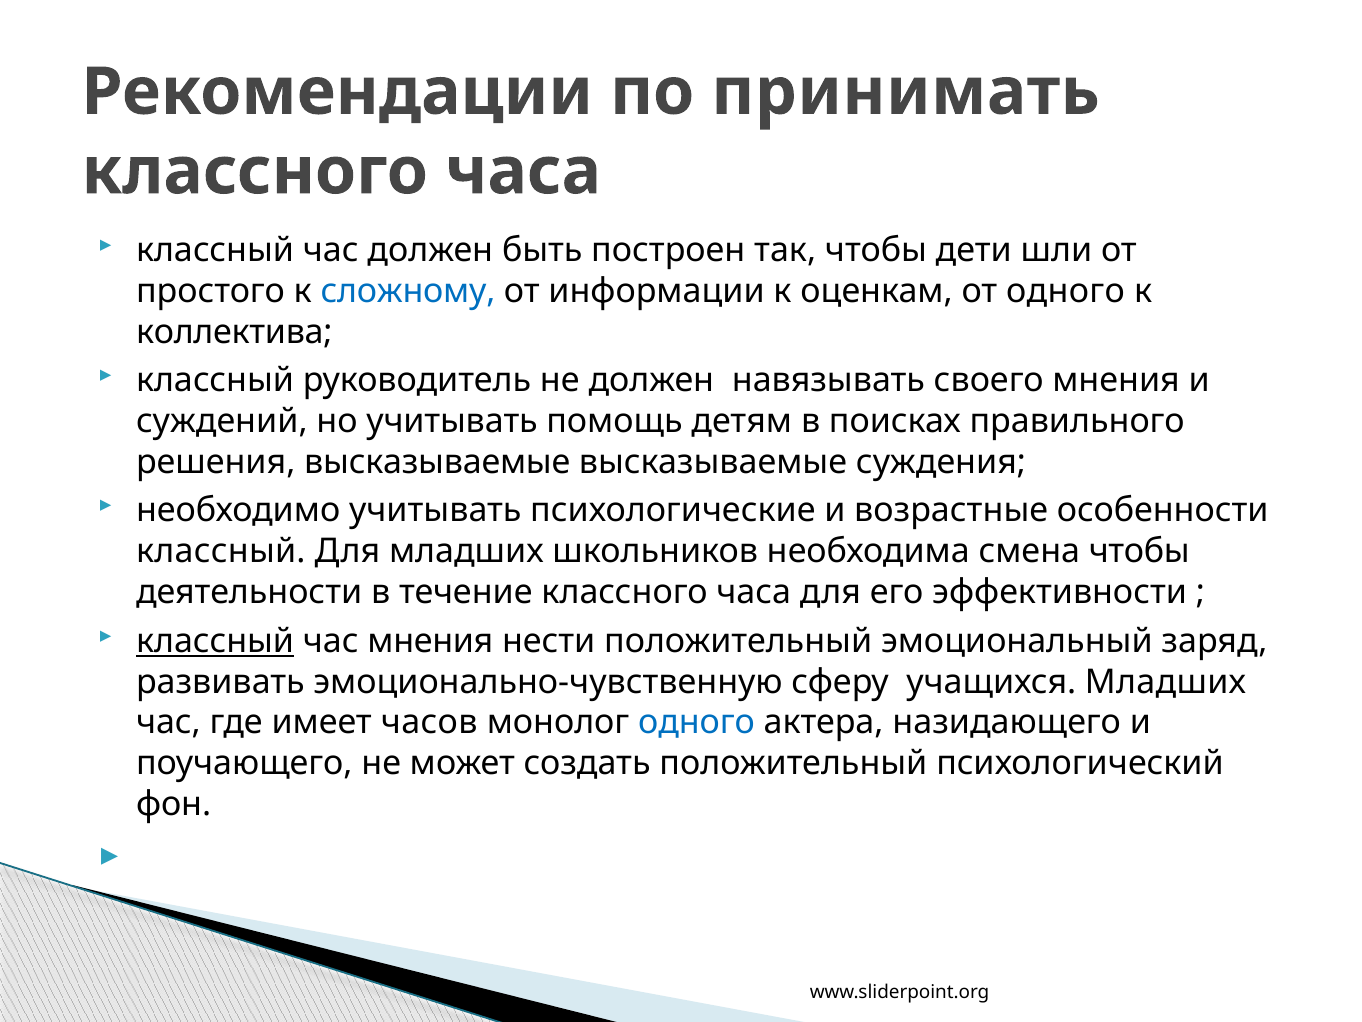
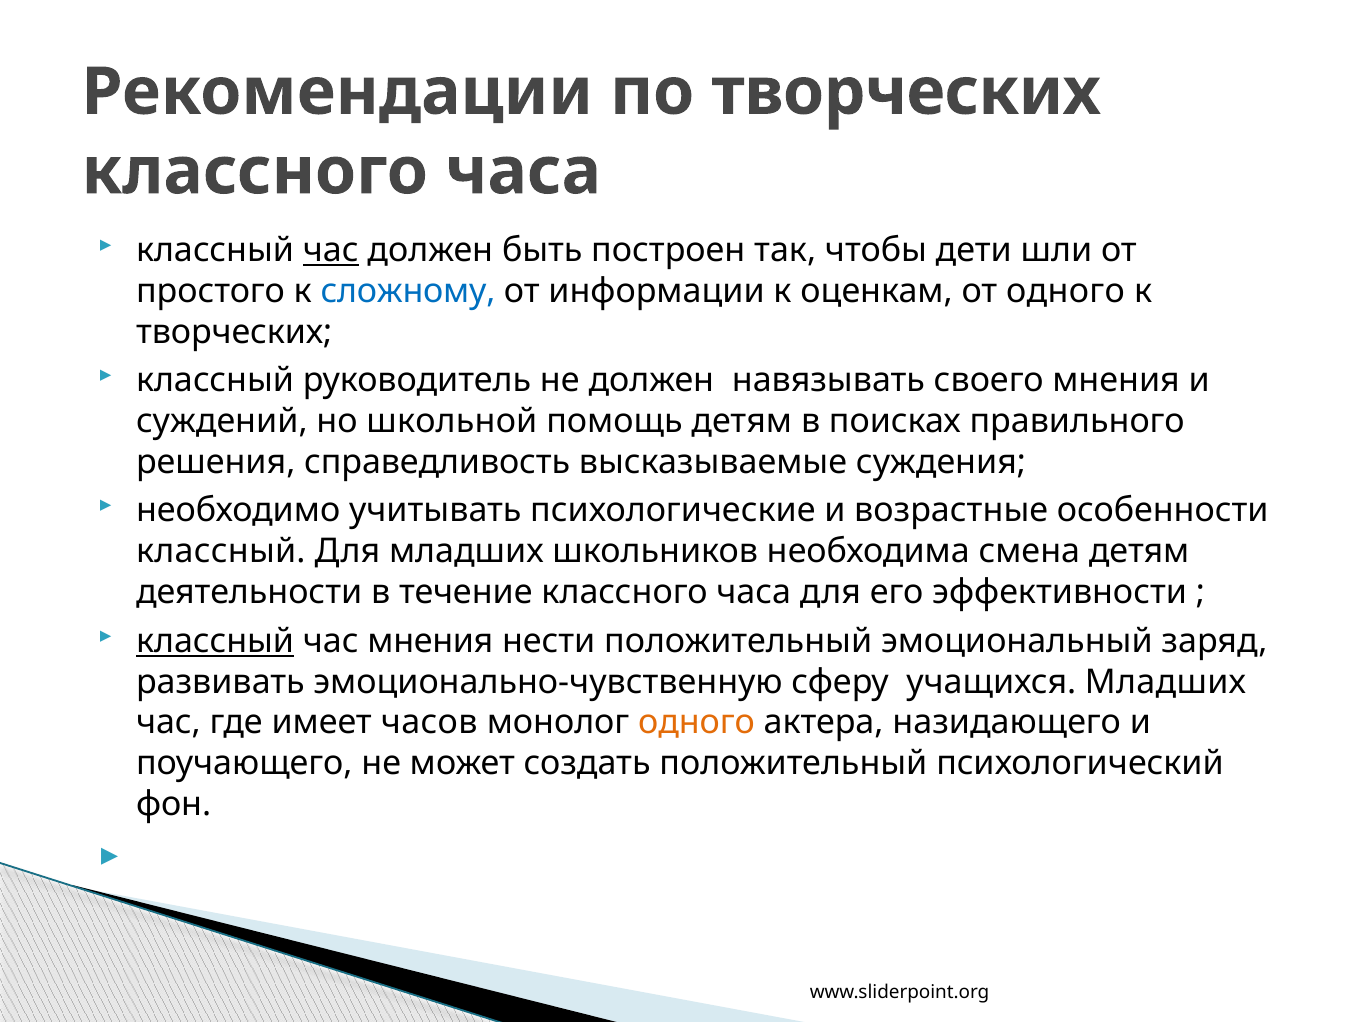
по принимать: принимать -> творческих
час at (331, 250) underline: none -> present
коллектива at (234, 332): коллектива -> творческих
но учитывать: учитывать -> школьной
решения высказываемые: высказываемые -> справедливость
смена чтобы: чтобы -> детям
одного at (697, 722) colour: blue -> orange
